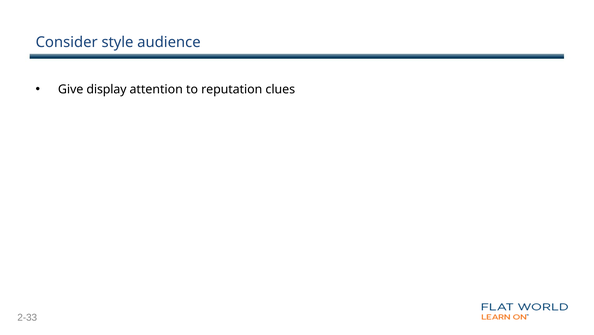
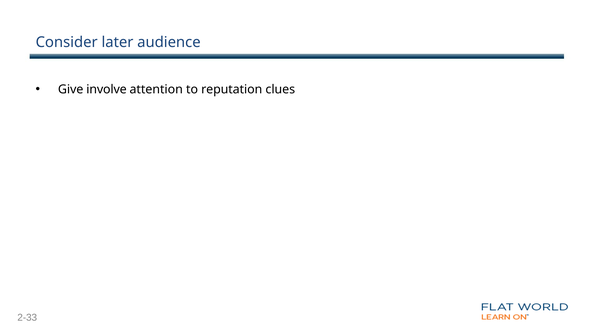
style: style -> later
display: display -> involve
